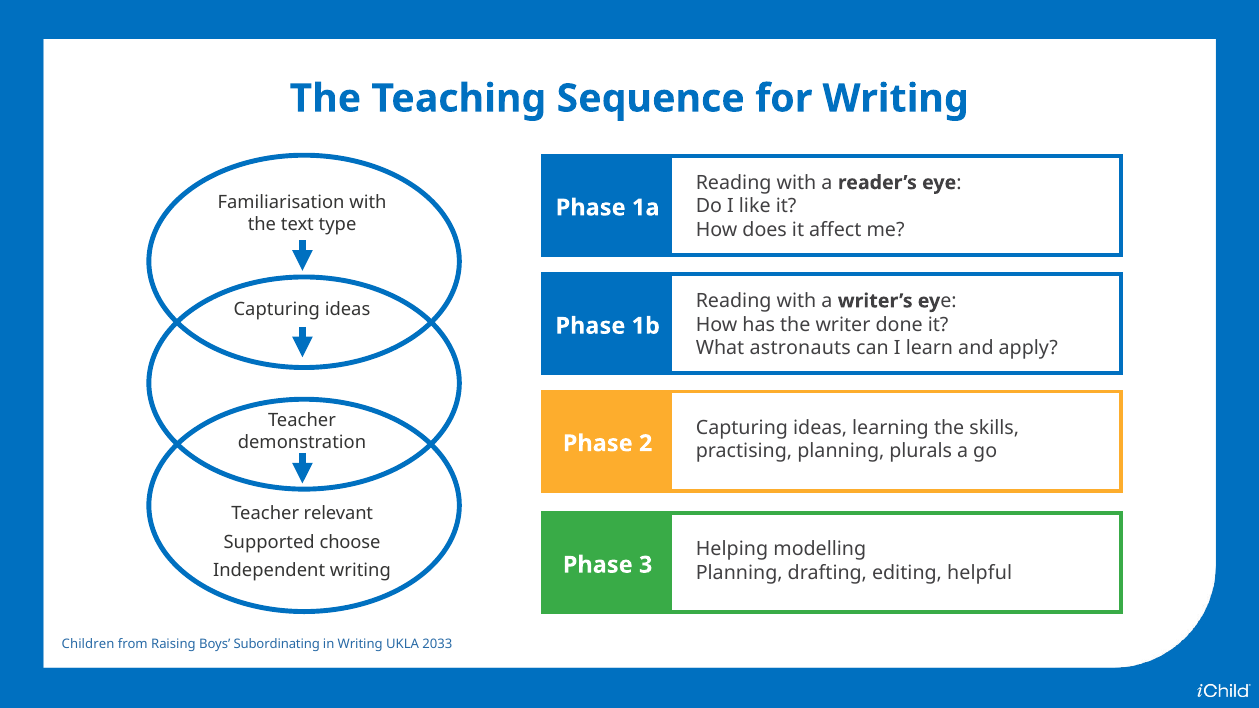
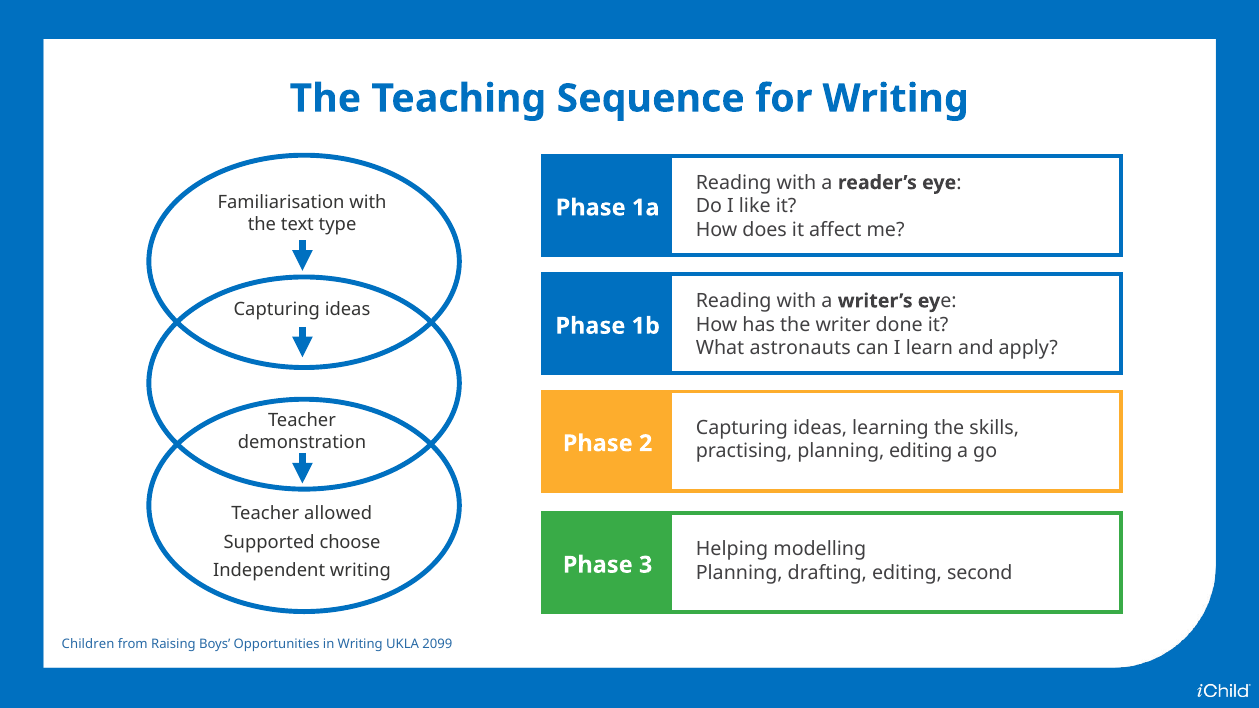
planning plurals: plurals -> editing
relevant: relevant -> allowed
helpful: helpful -> second
Subordinating: Subordinating -> Opportunities
2033: 2033 -> 2099
